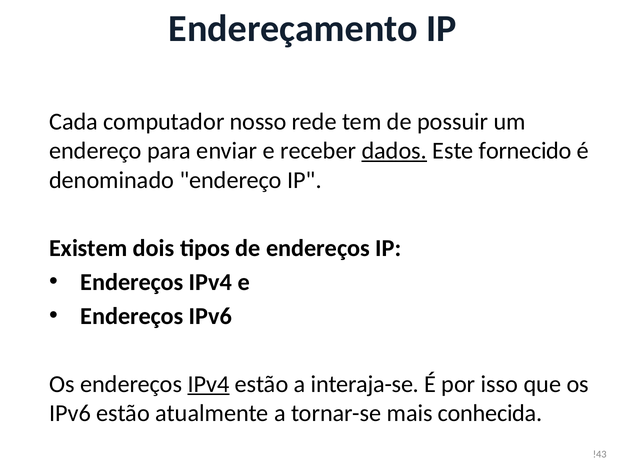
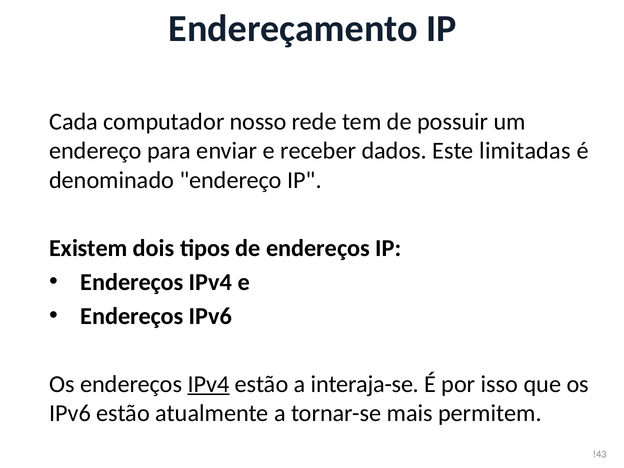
dados underline: present -> none
fornecido: fornecido -> limitadas
conhecida: conhecida -> permitem
